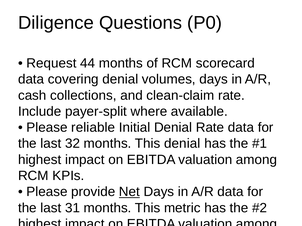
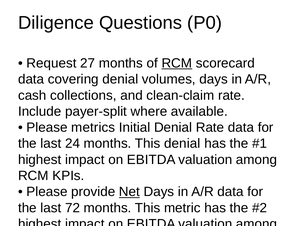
44: 44 -> 27
RCM at (177, 63) underline: none -> present
reliable: reliable -> metrics
32: 32 -> 24
31: 31 -> 72
